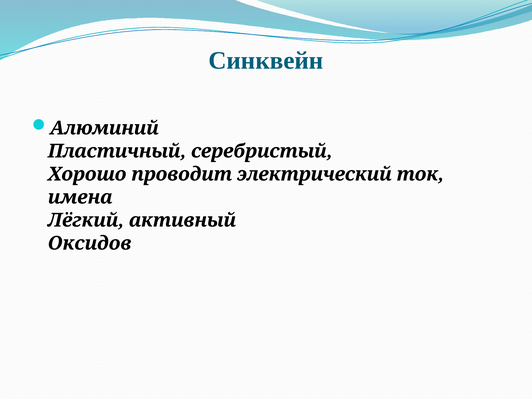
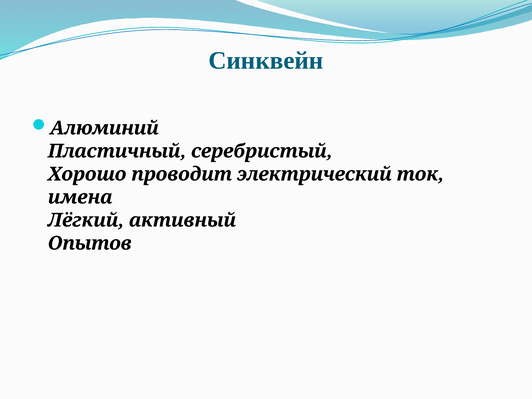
Оксидов: Оксидов -> Опытов
